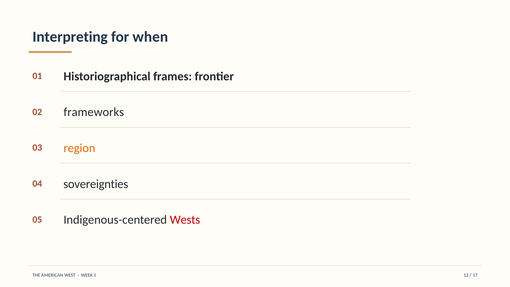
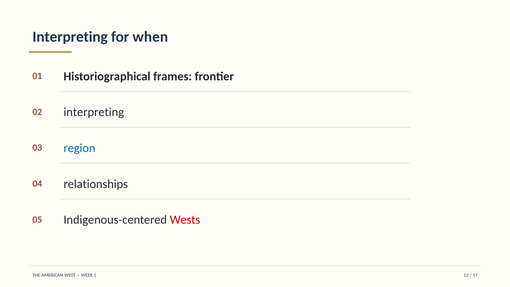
02 frameworks: frameworks -> interpreting
region colour: orange -> blue
sovereignties: sovereignties -> relationships
